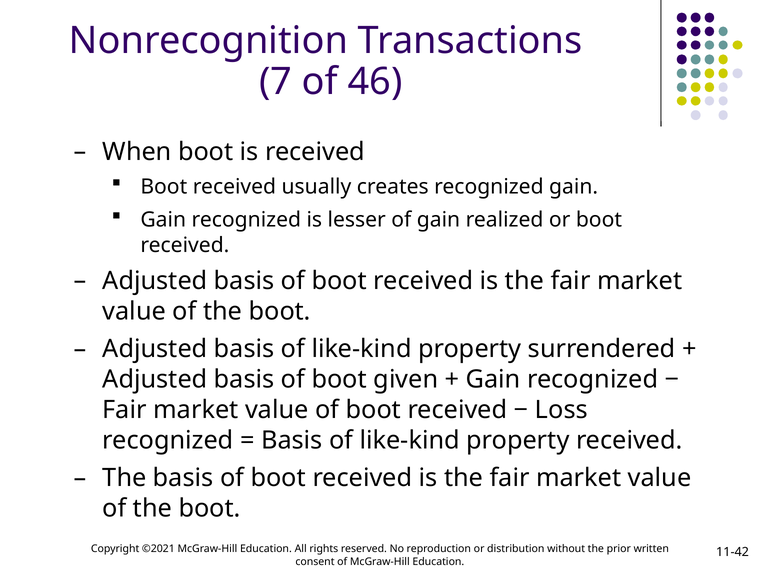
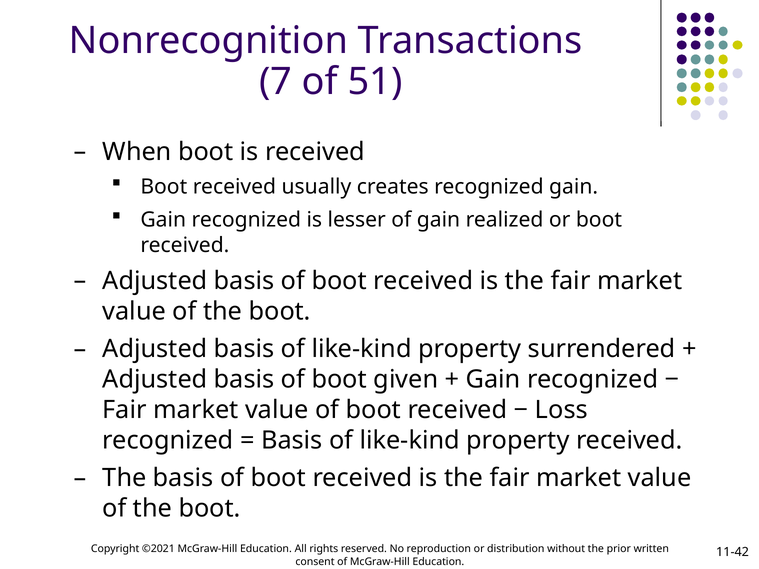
46: 46 -> 51
